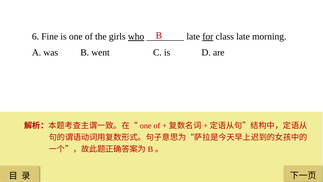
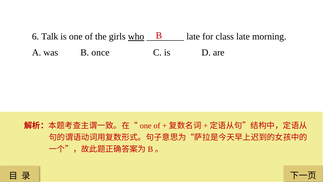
Fine: Fine -> Talk
for underline: present -> none
went: went -> once
